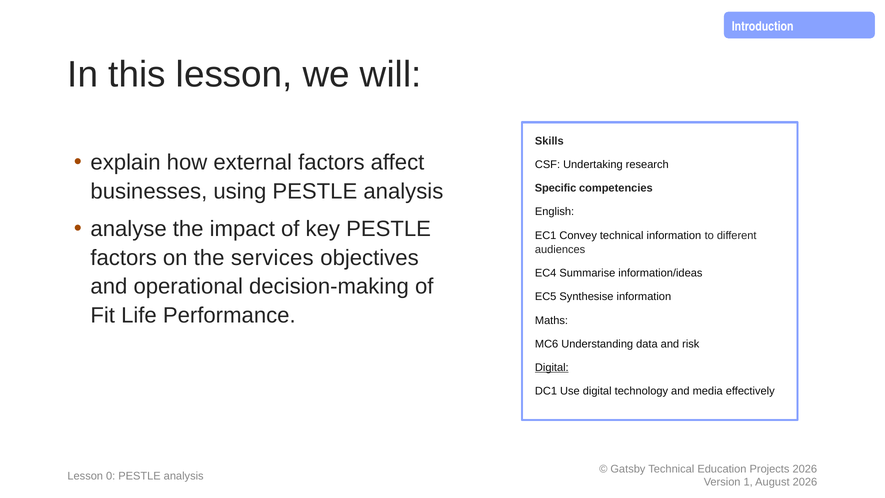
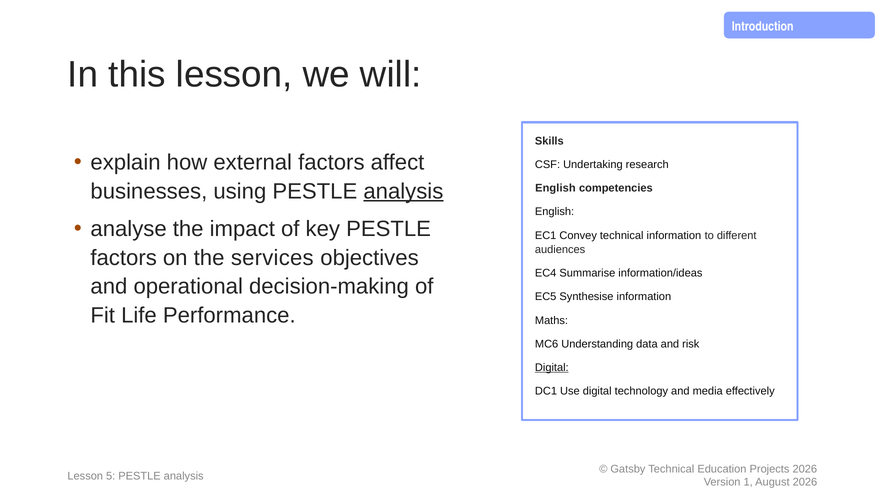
analysis at (403, 191) underline: none -> present
Specific at (556, 188): Specific -> English
0: 0 -> 5
